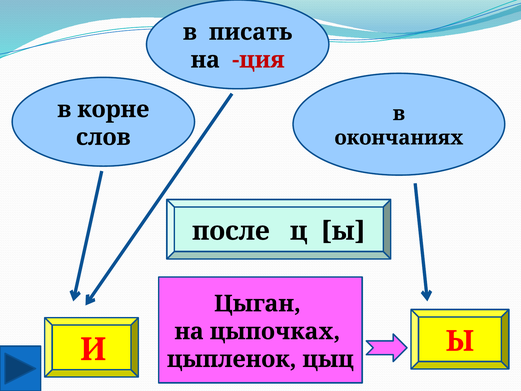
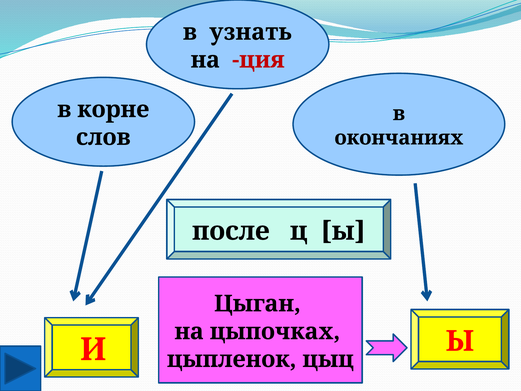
писать: писать -> узнать
